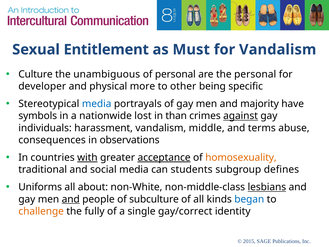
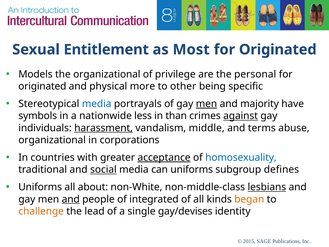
Must: Must -> Most
Vandalism at (278, 50): Vandalism -> Originated
Culture: Culture -> Models
the unambiguous: unambiguous -> organizational
of personal: personal -> privilege
developer at (42, 86): developer -> originated
men at (206, 104) underline: none -> present
lost: lost -> less
harassment underline: none -> present
consequences at (52, 140): consequences -> organizational
observations: observations -> corporations
with underline: present -> none
homosexuality colour: orange -> blue
social underline: none -> present
can students: students -> uniforms
subculture: subculture -> integrated
began colour: blue -> orange
fully: fully -> lead
gay/correct: gay/correct -> gay/devises
